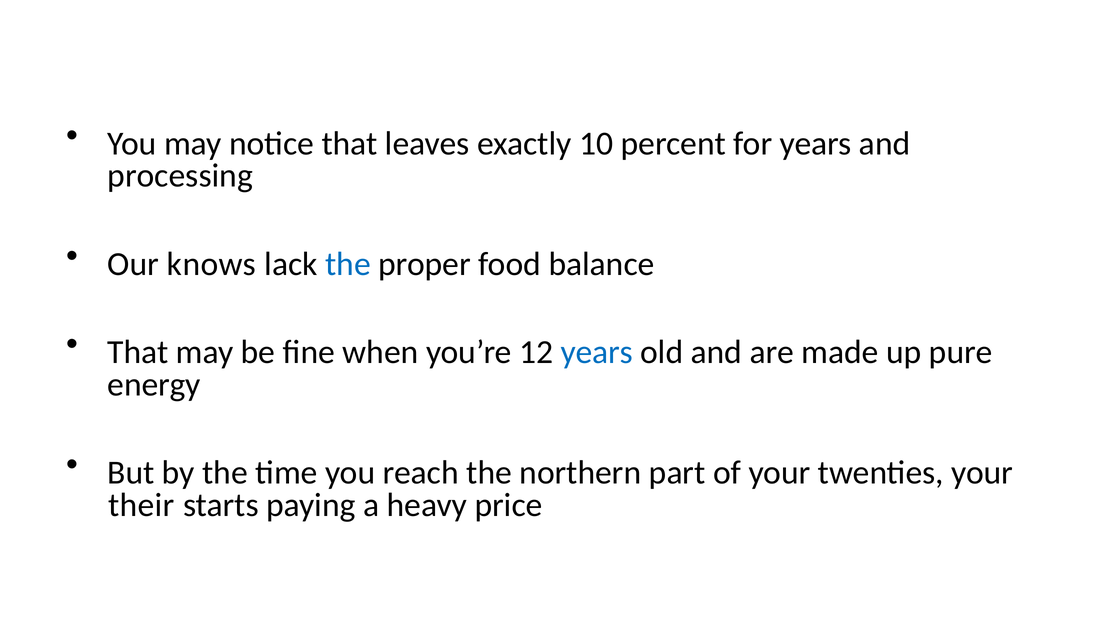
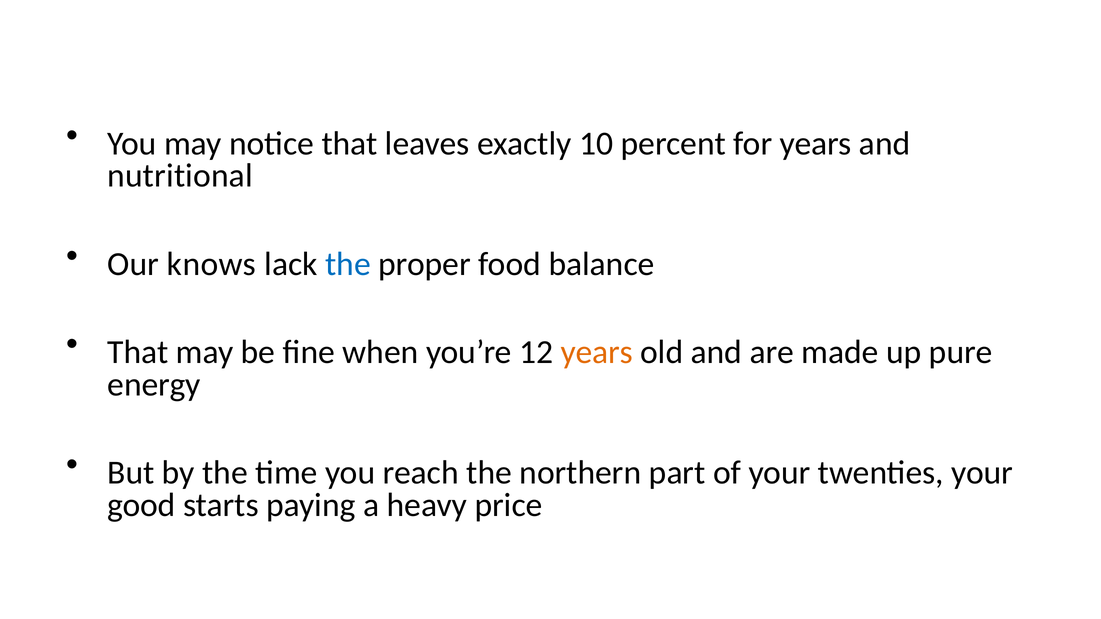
processing: processing -> nutritional
years at (597, 352) colour: blue -> orange
their: their -> good
